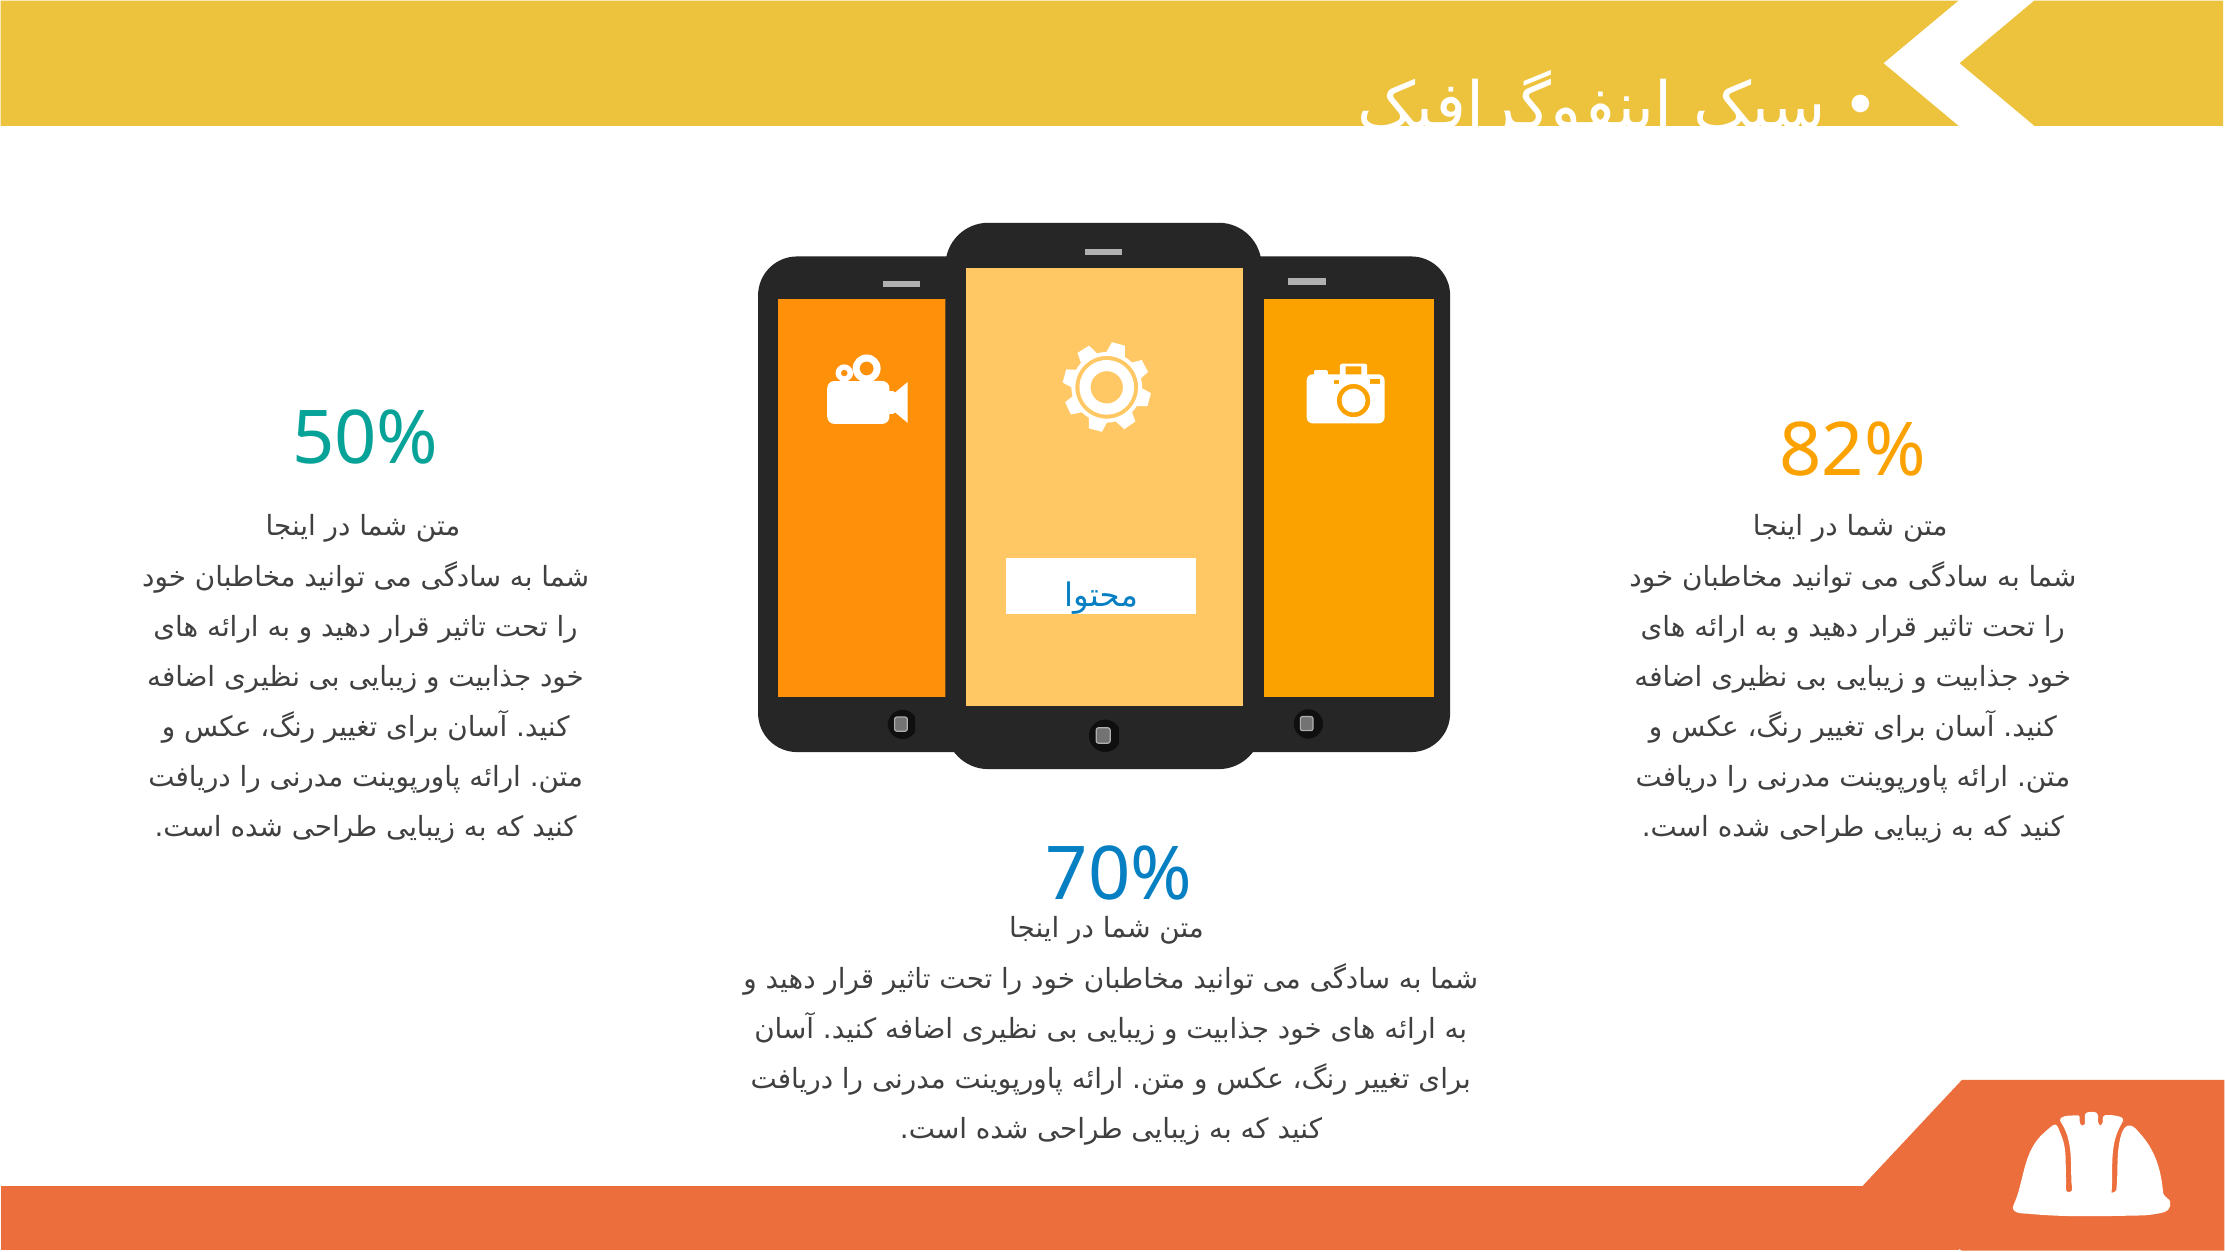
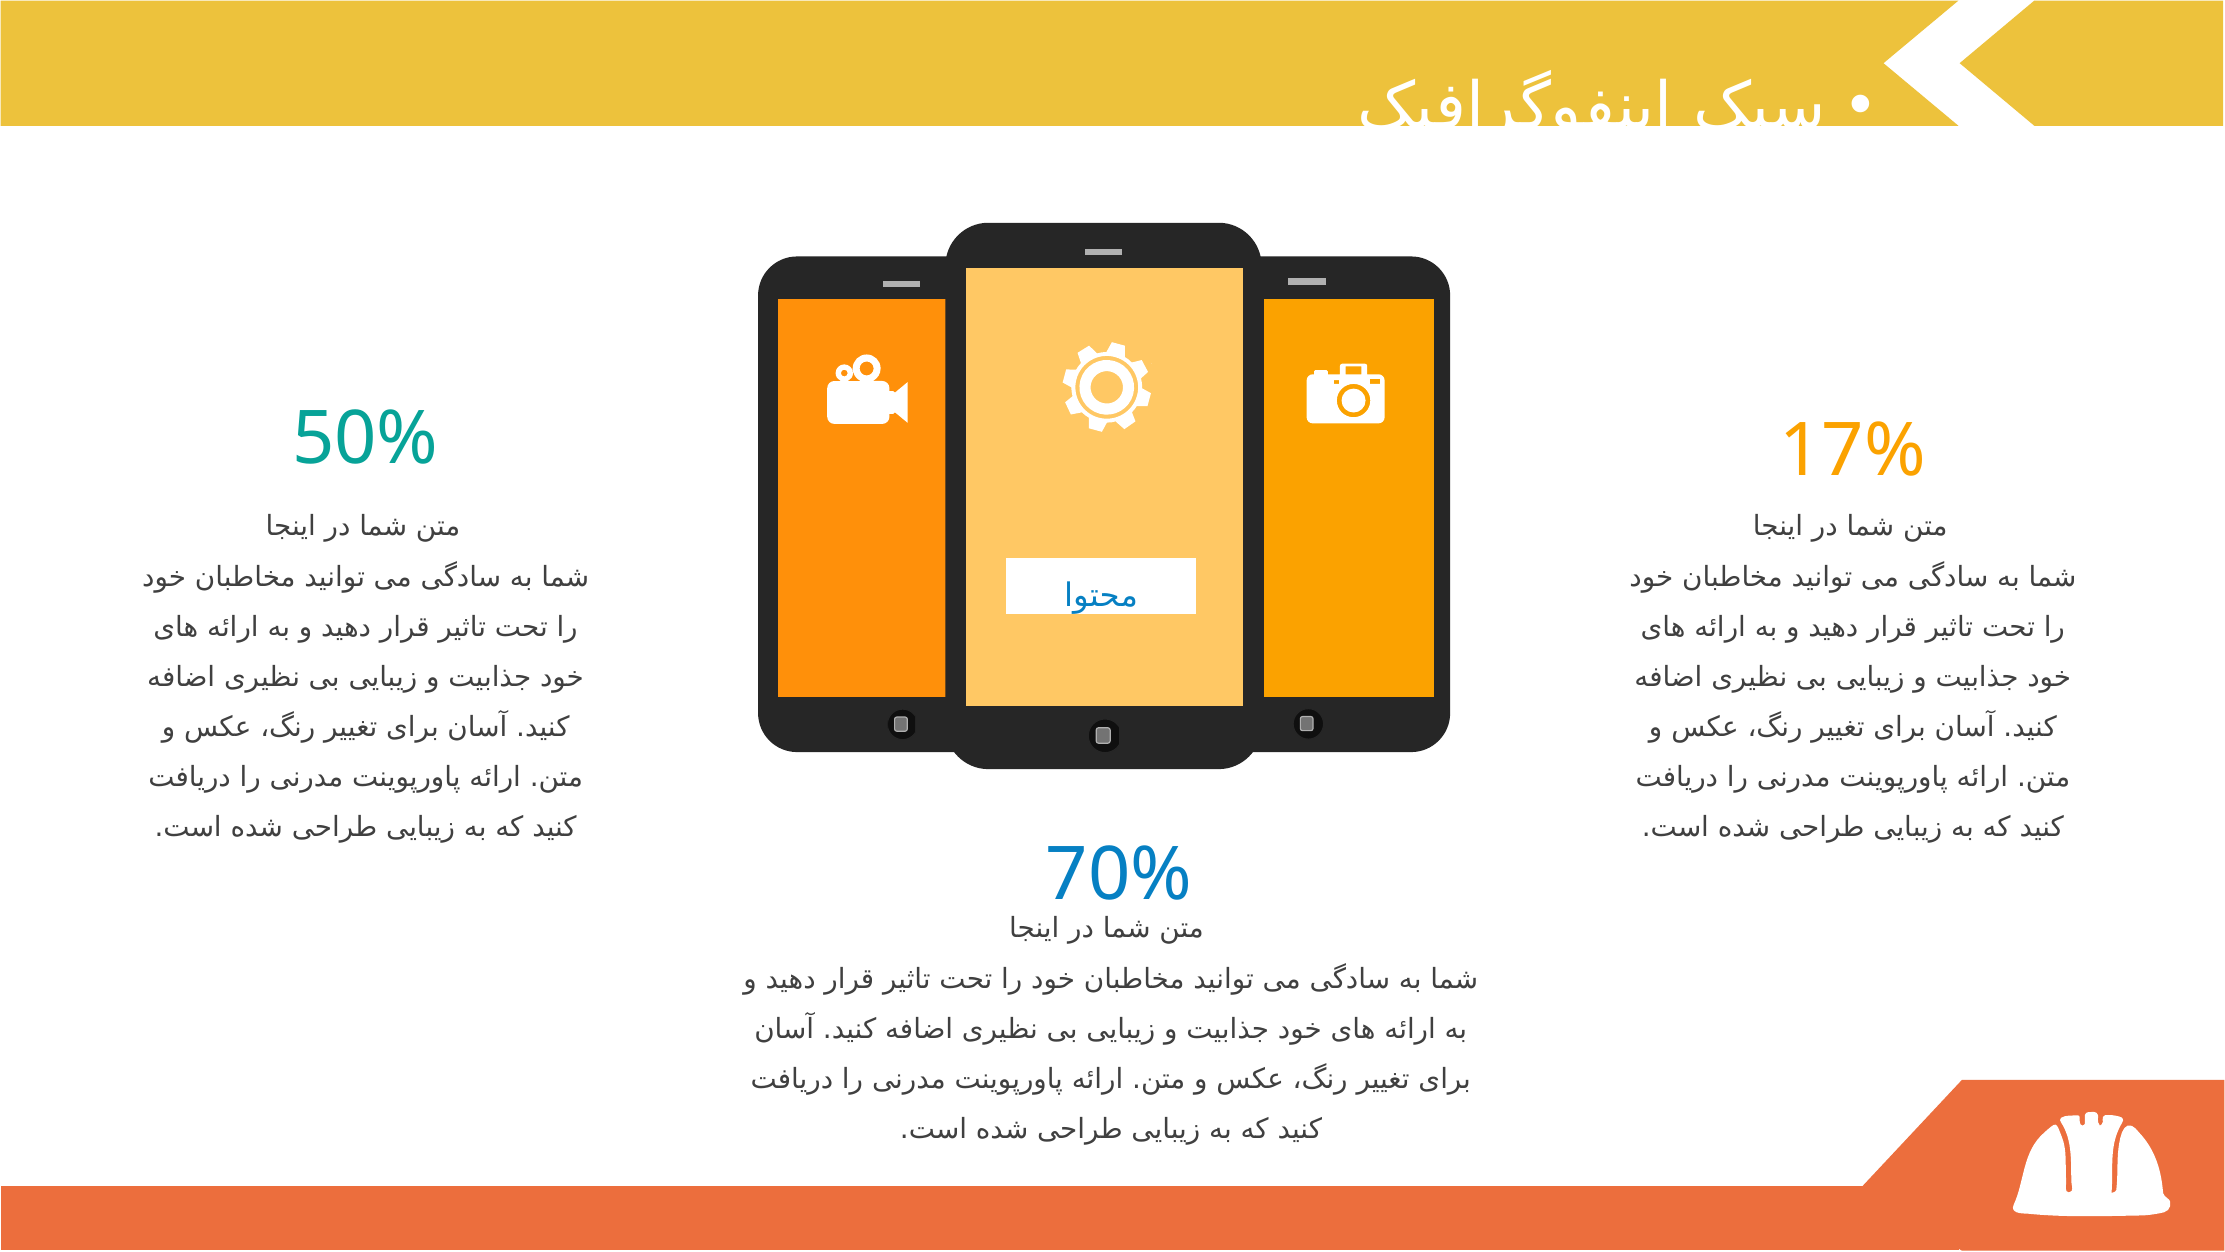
82%: 82% -> 17%
